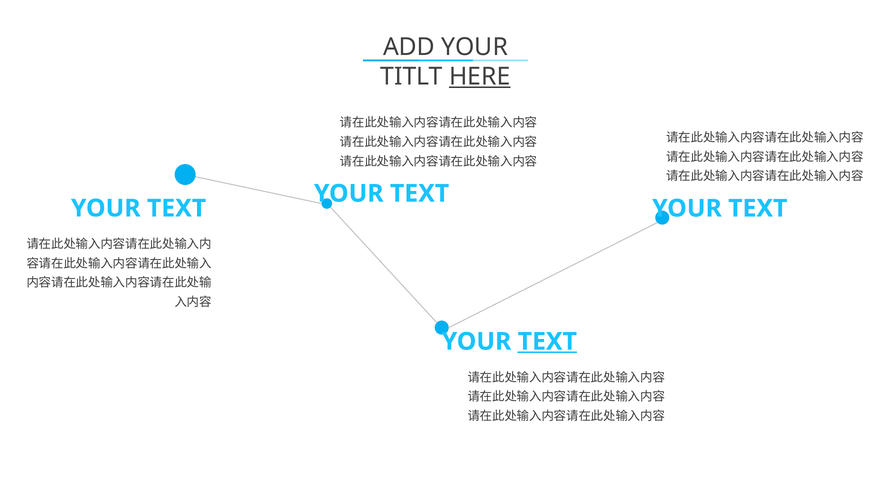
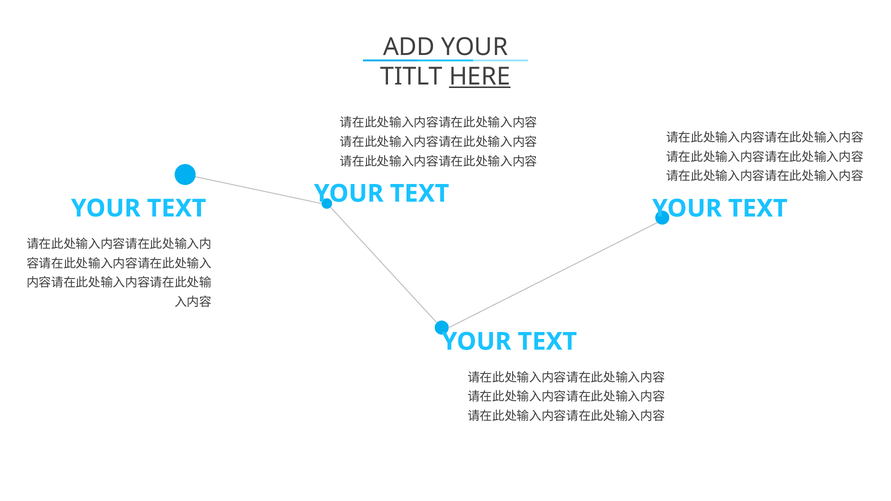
TEXT at (547, 342) underline: present -> none
